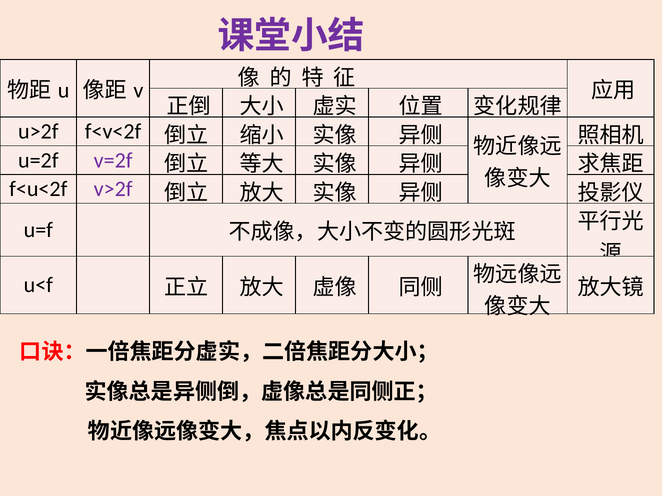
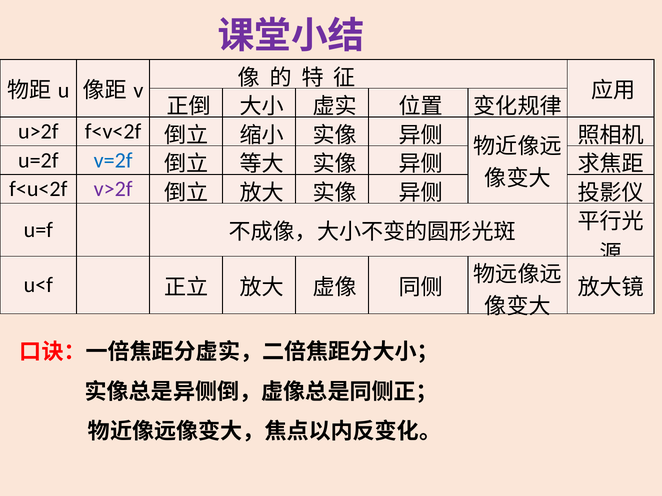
v=2f colour: purple -> blue
